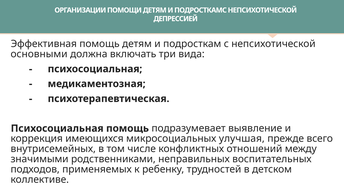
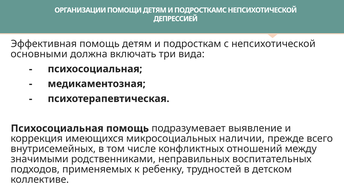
улучшая: улучшая -> наличии
